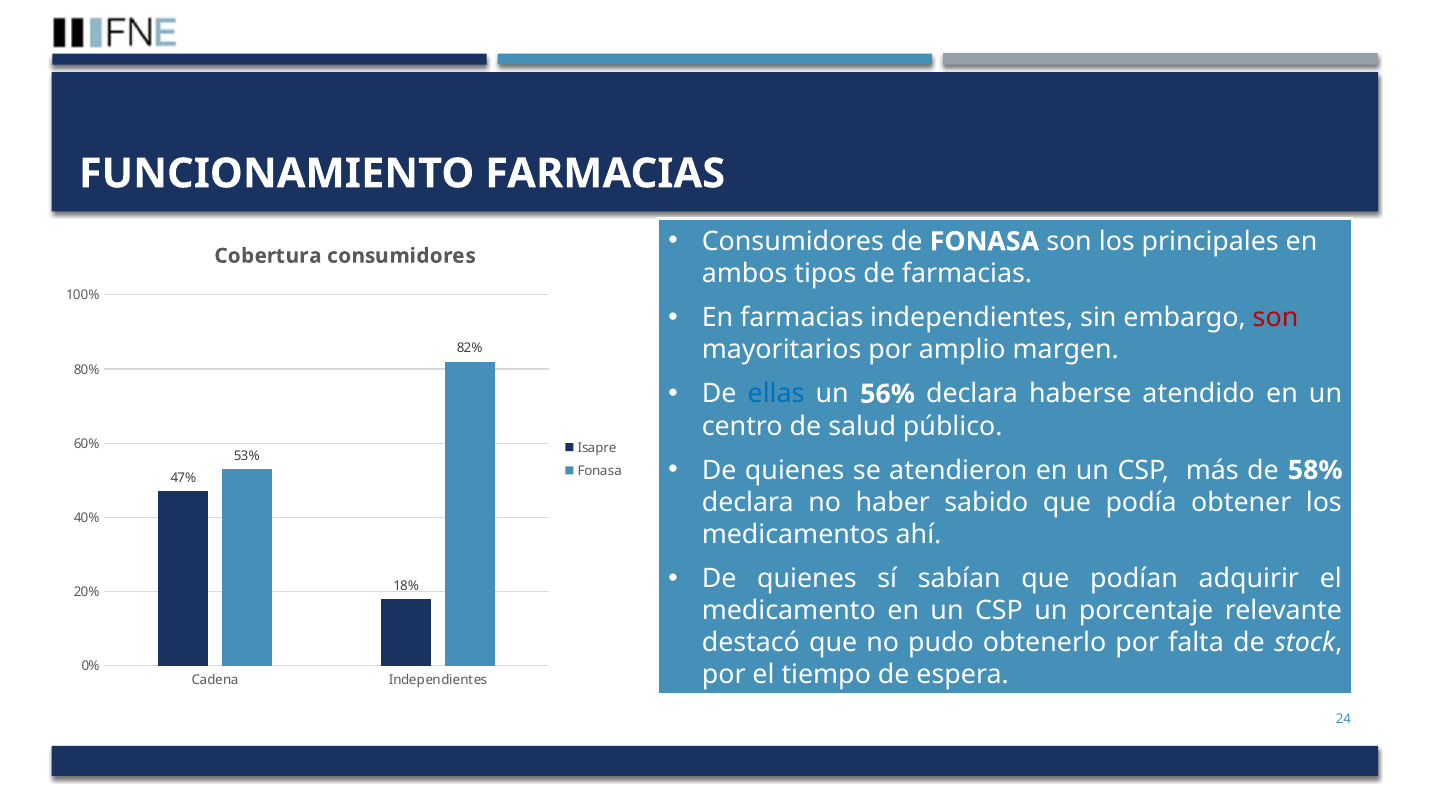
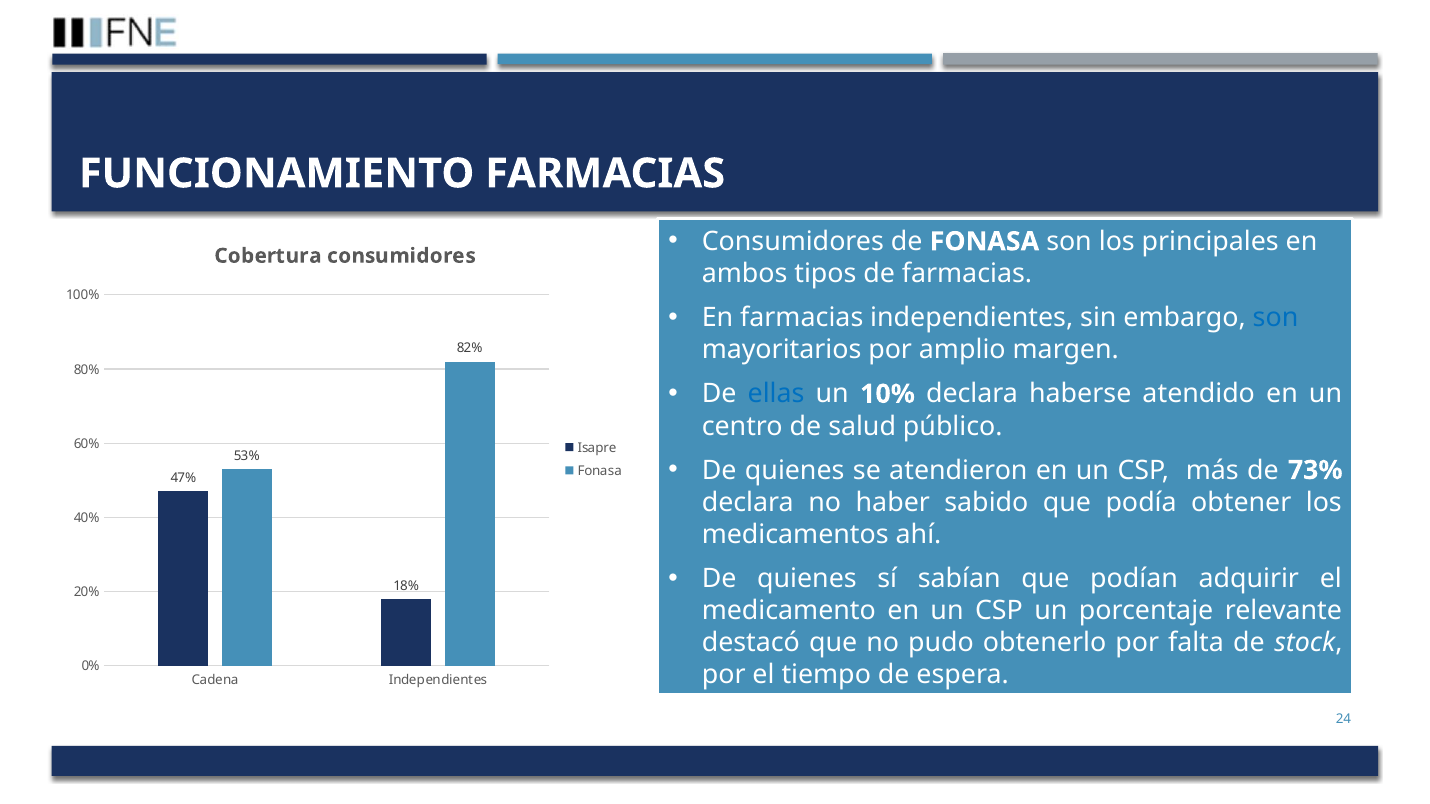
son at (1276, 318) colour: red -> blue
56%: 56% -> 10%
58%: 58% -> 73%
